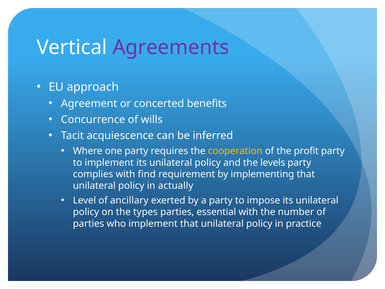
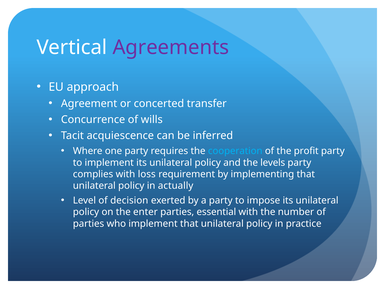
benefits: benefits -> transfer
cooperation colour: yellow -> light blue
find: find -> loss
ancillary: ancillary -> decision
types: types -> enter
